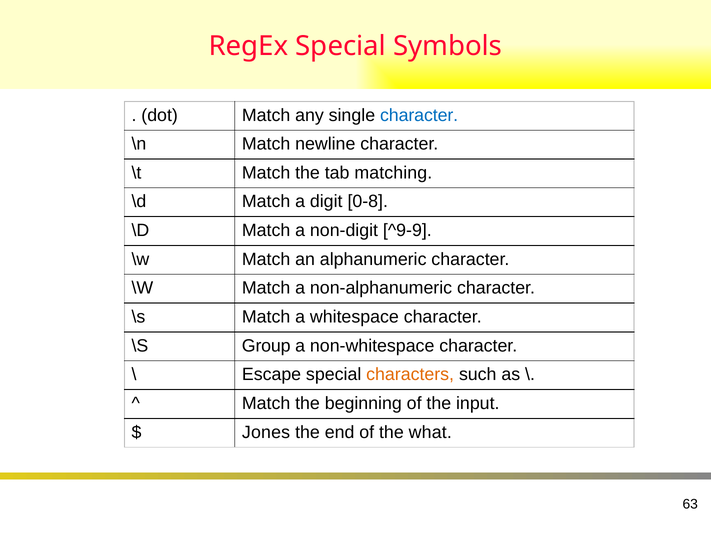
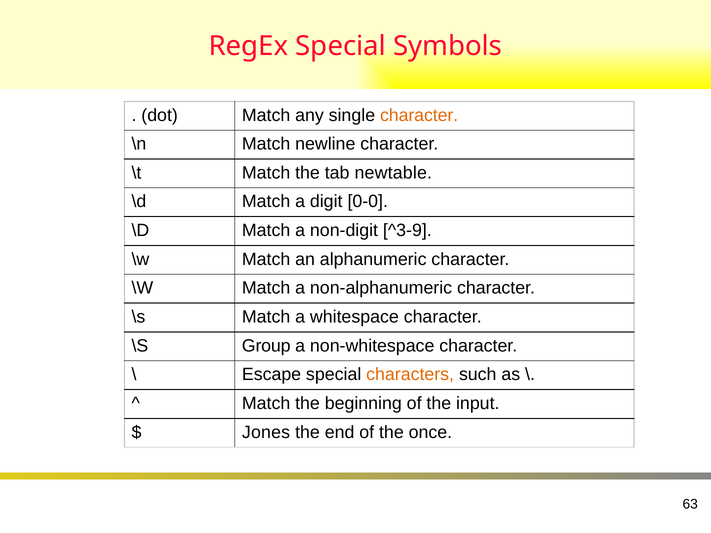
character at (419, 115) colour: blue -> orange
matching: matching -> newtable
0-8: 0-8 -> 0-0
^9-9: ^9-9 -> ^3-9
what: what -> once
